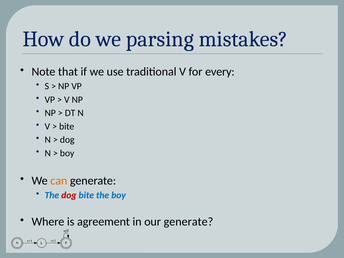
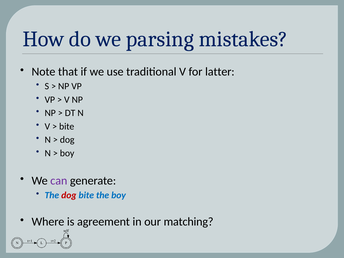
every: every -> latter
can colour: orange -> purple
our generate: generate -> matching
